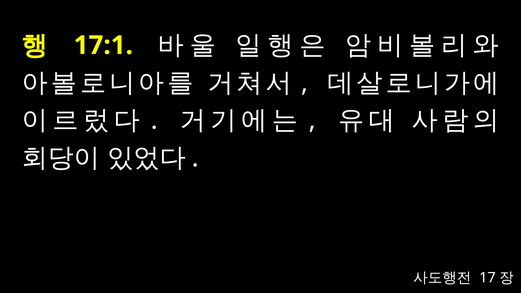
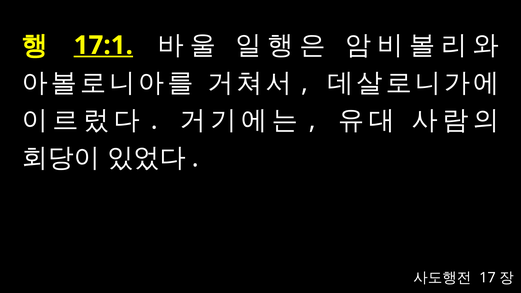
17:1 underline: none -> present
